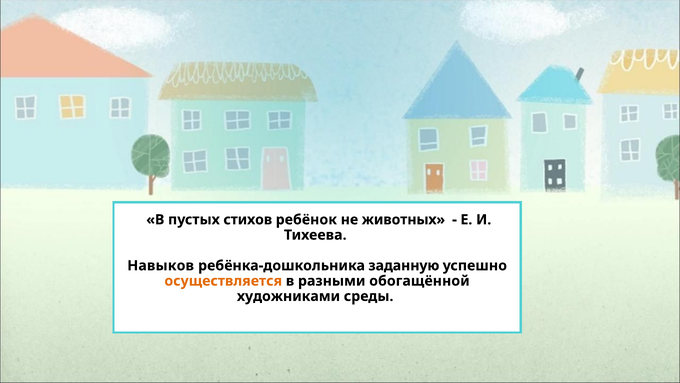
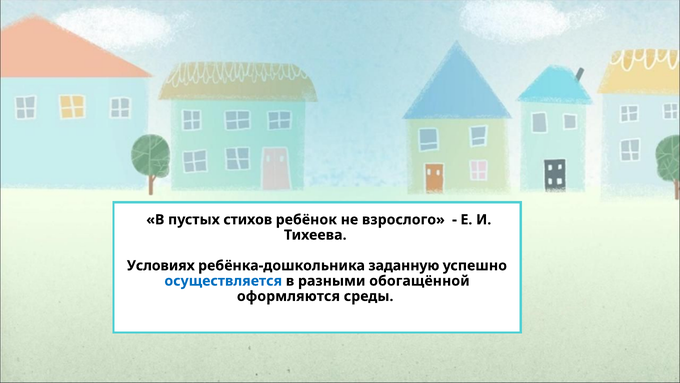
животных: животных -> взрослого
Навыков: Навыков -> Условиях
осуществляется colour: orange -> blue
художниками: художниками -> оформляются
